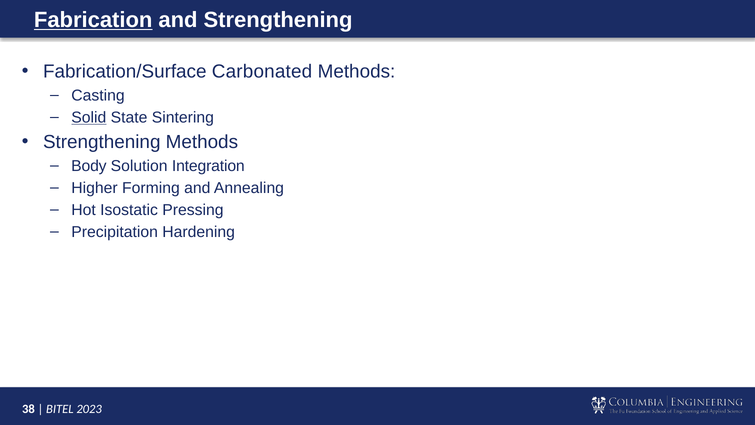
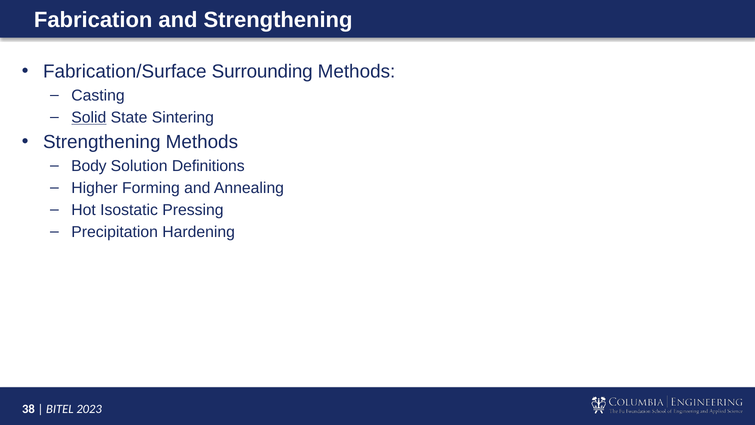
Fabrication underline: present -> none
Carbonated: Carbonated -> Surrounding
Integration: Integration -> Definitions
